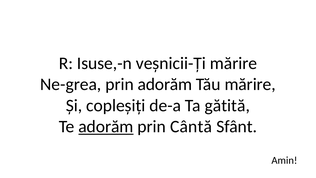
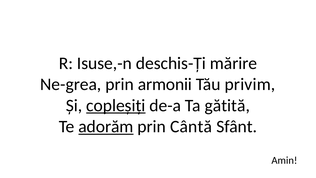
veșnicii-Ți: veșnicii-Ți -> deschis-Ți
prin adorăm: adorăm -> armonii
Tău mărire: mărire -> privim
copleșiți underline: none -> present
